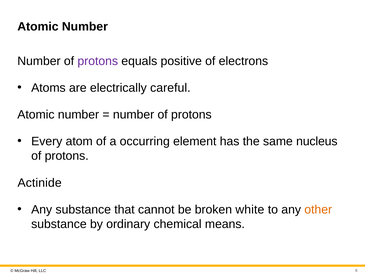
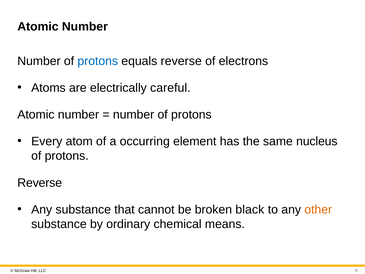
protons at (98, 61) colour: purple -> blue
equals positive: positive -> reverse
Actinide at (40, 183): Actinide -> Reverse
white: white -> black
